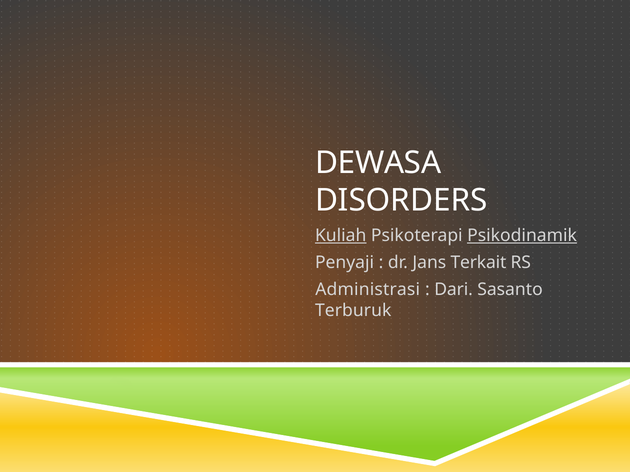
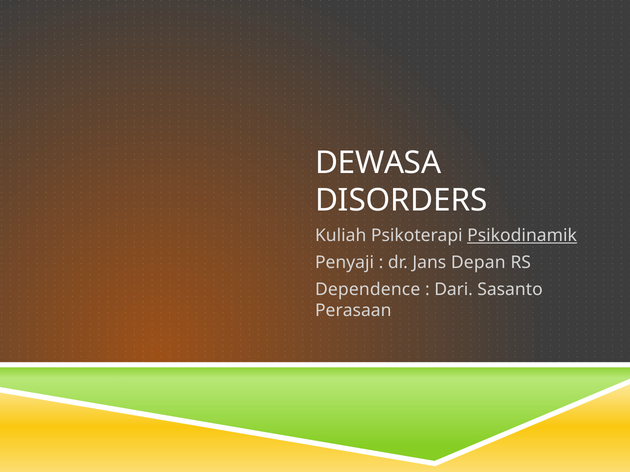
Kuliah underline: present -> none
Terkait: Terkait -> Depan
Administrasi: Administrasi -> Dependence
Terburuk: Terburuk -> Perasaan
